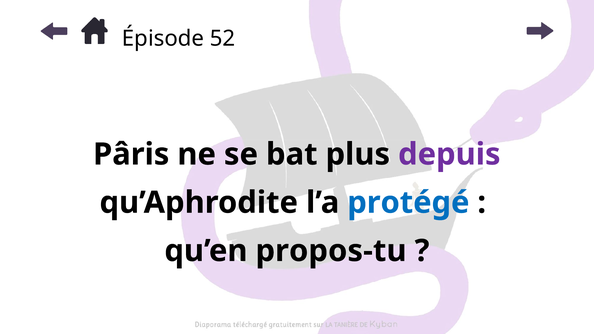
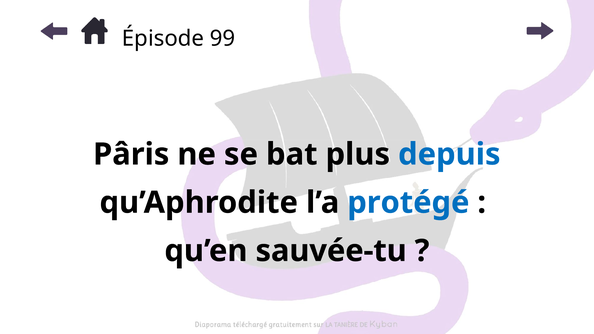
52: 52 -> 99
depuis colour: purple -> blue
propos-tu: propos-tu -> sauvée-tu
